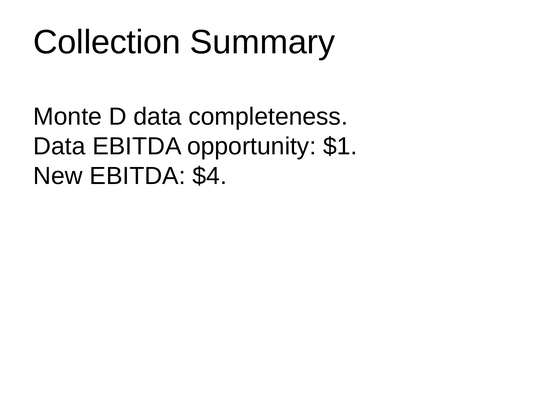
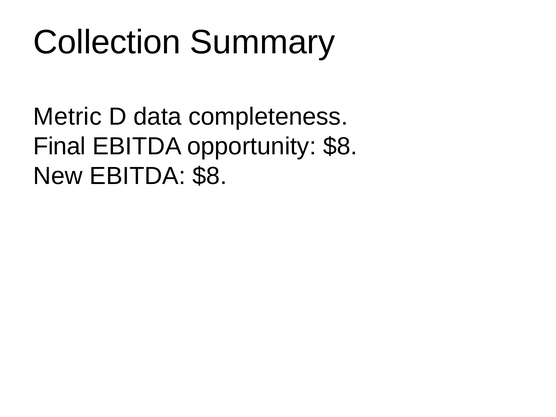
Monte: Monte -> Metric
Data at (59, 146): Data -> Final
opportunity $1: $1 -> $8
EBITDA $4: $4 -> $8
